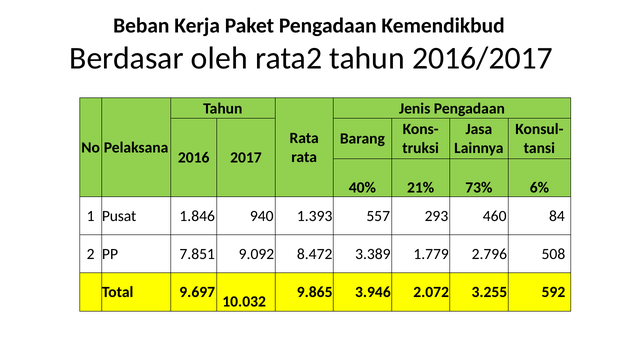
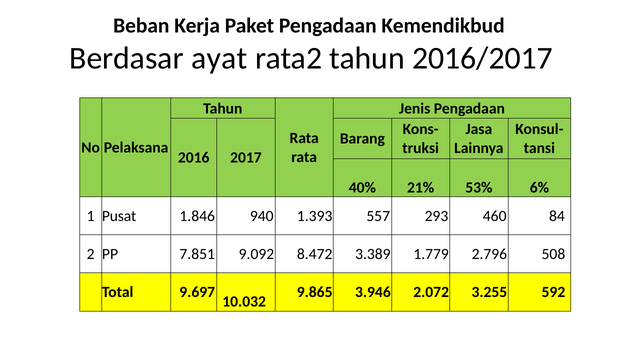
oleh: oleh -> ayat
73%: 73% -> 53%
